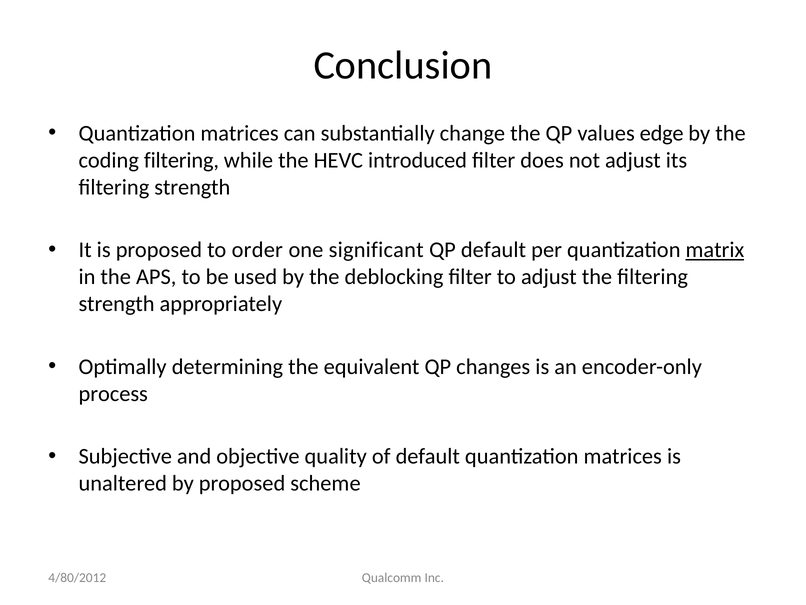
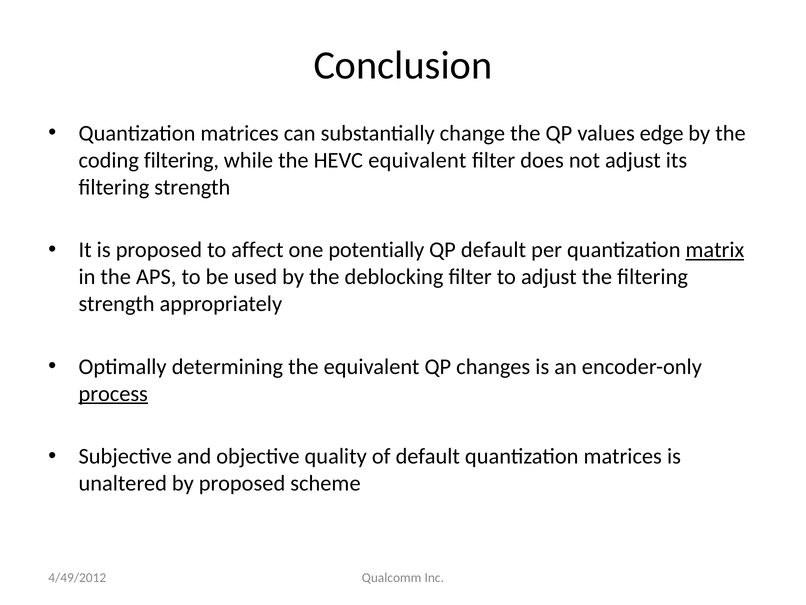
HEVC introduced: introduced -> equivalent
order: order -> affect
significant: significant -> potentially
process underline: none -> present
4/80/2012: 4/80/2012 -> 4/49/2012
